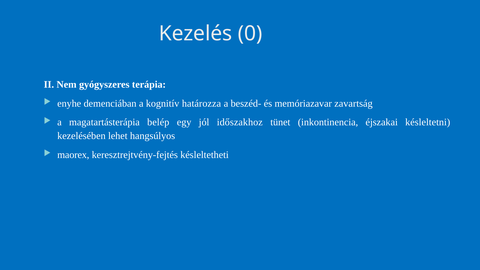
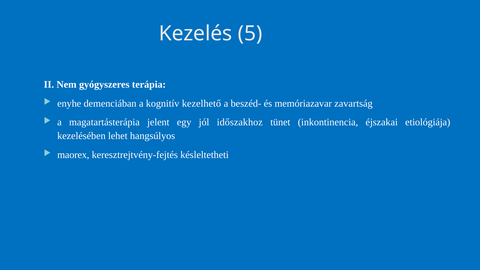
0: 0 -> 5
határozza: határozza -> kezelhető
belép: belép -> jelent
késleltetni: késleltetni -> etiológiája
